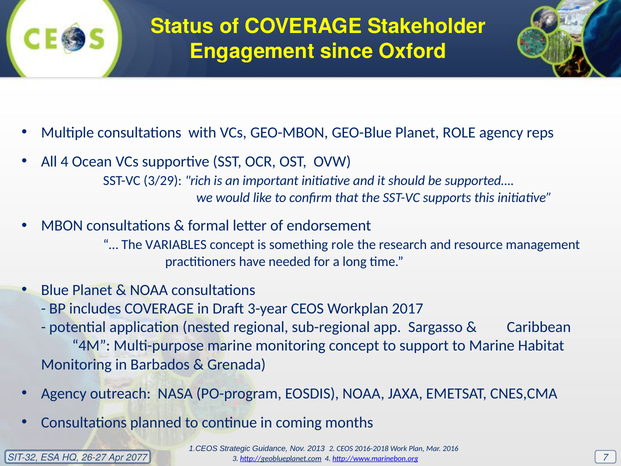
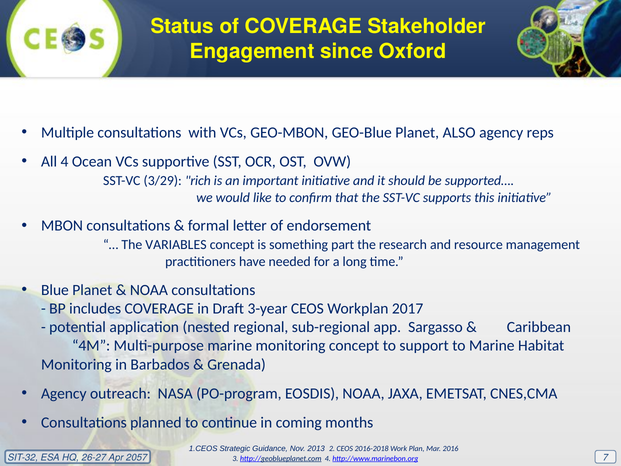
Planet ROLE: ROLE -> ALSO
something role: role -> part
2077: 2077 -> 2057
